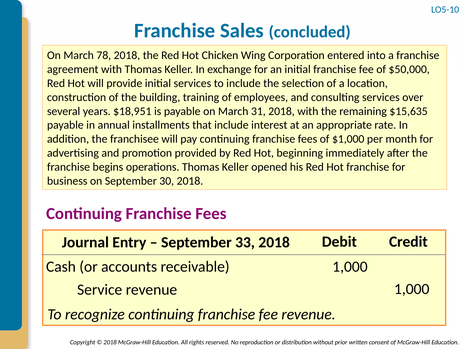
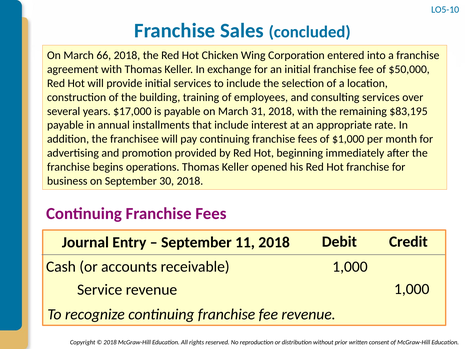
78: 78 -> 66
$18,951: $18,951 -> $17,000
$15,635: $15,635 -> $83,195
33: 33 -> 11
